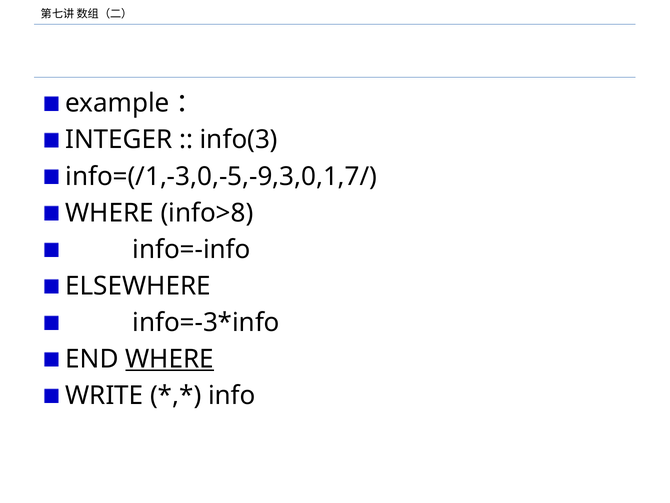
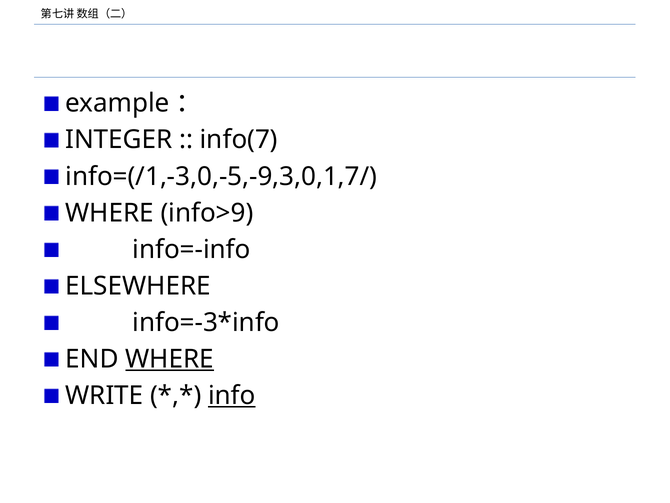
info(3: info(3 -> info(7
info>8: info>8 -> info>9
info underline: none -> present
